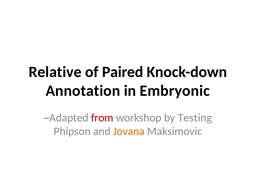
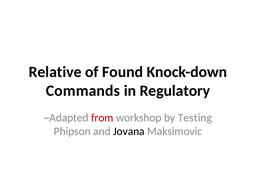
Paired: Paired -> Found
Annotation: Annotation -> Commands
Embryonic: Embryonic -> Regulatory
Jovana colour: orange -> black
